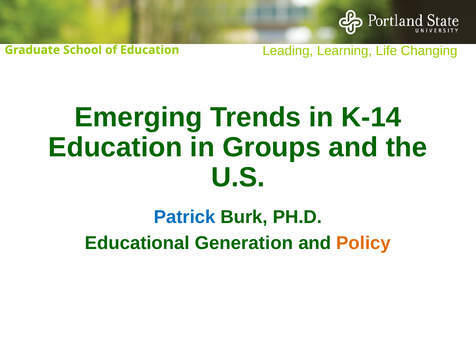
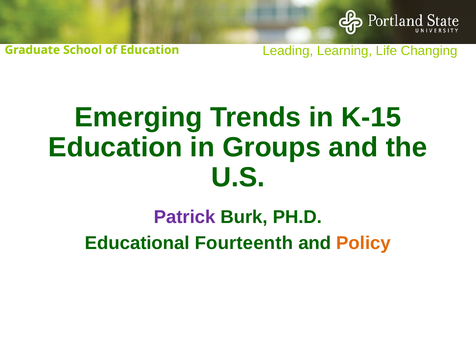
K-14: K-14 -> K-15
Patrick colour: blue -> purple
Generation: Generation -> Fourteenth
